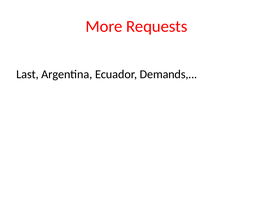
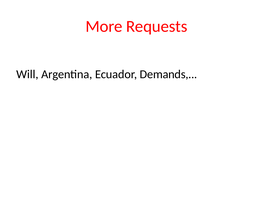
Last: Last -> Will
